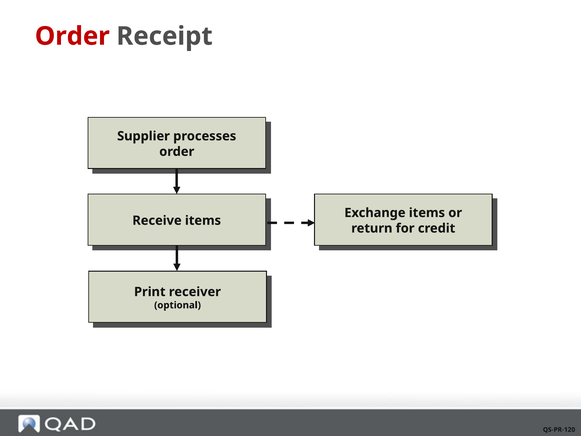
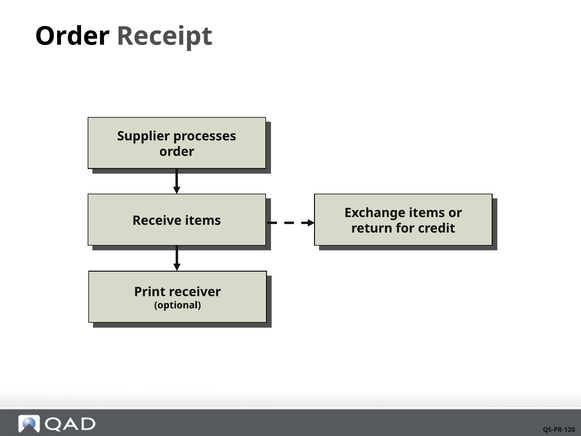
Order at (72, 36) colour: red -> black
